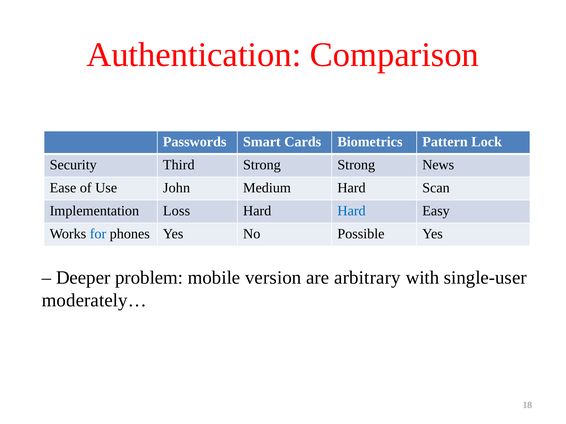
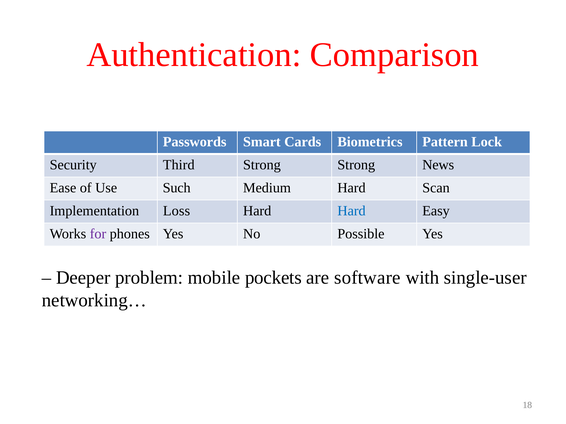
John: John -> Such
for colour: blue -> purple
version: version -> pockets
arbitrary: arbitrary -> software
moderately…: moderately… -> networking…
